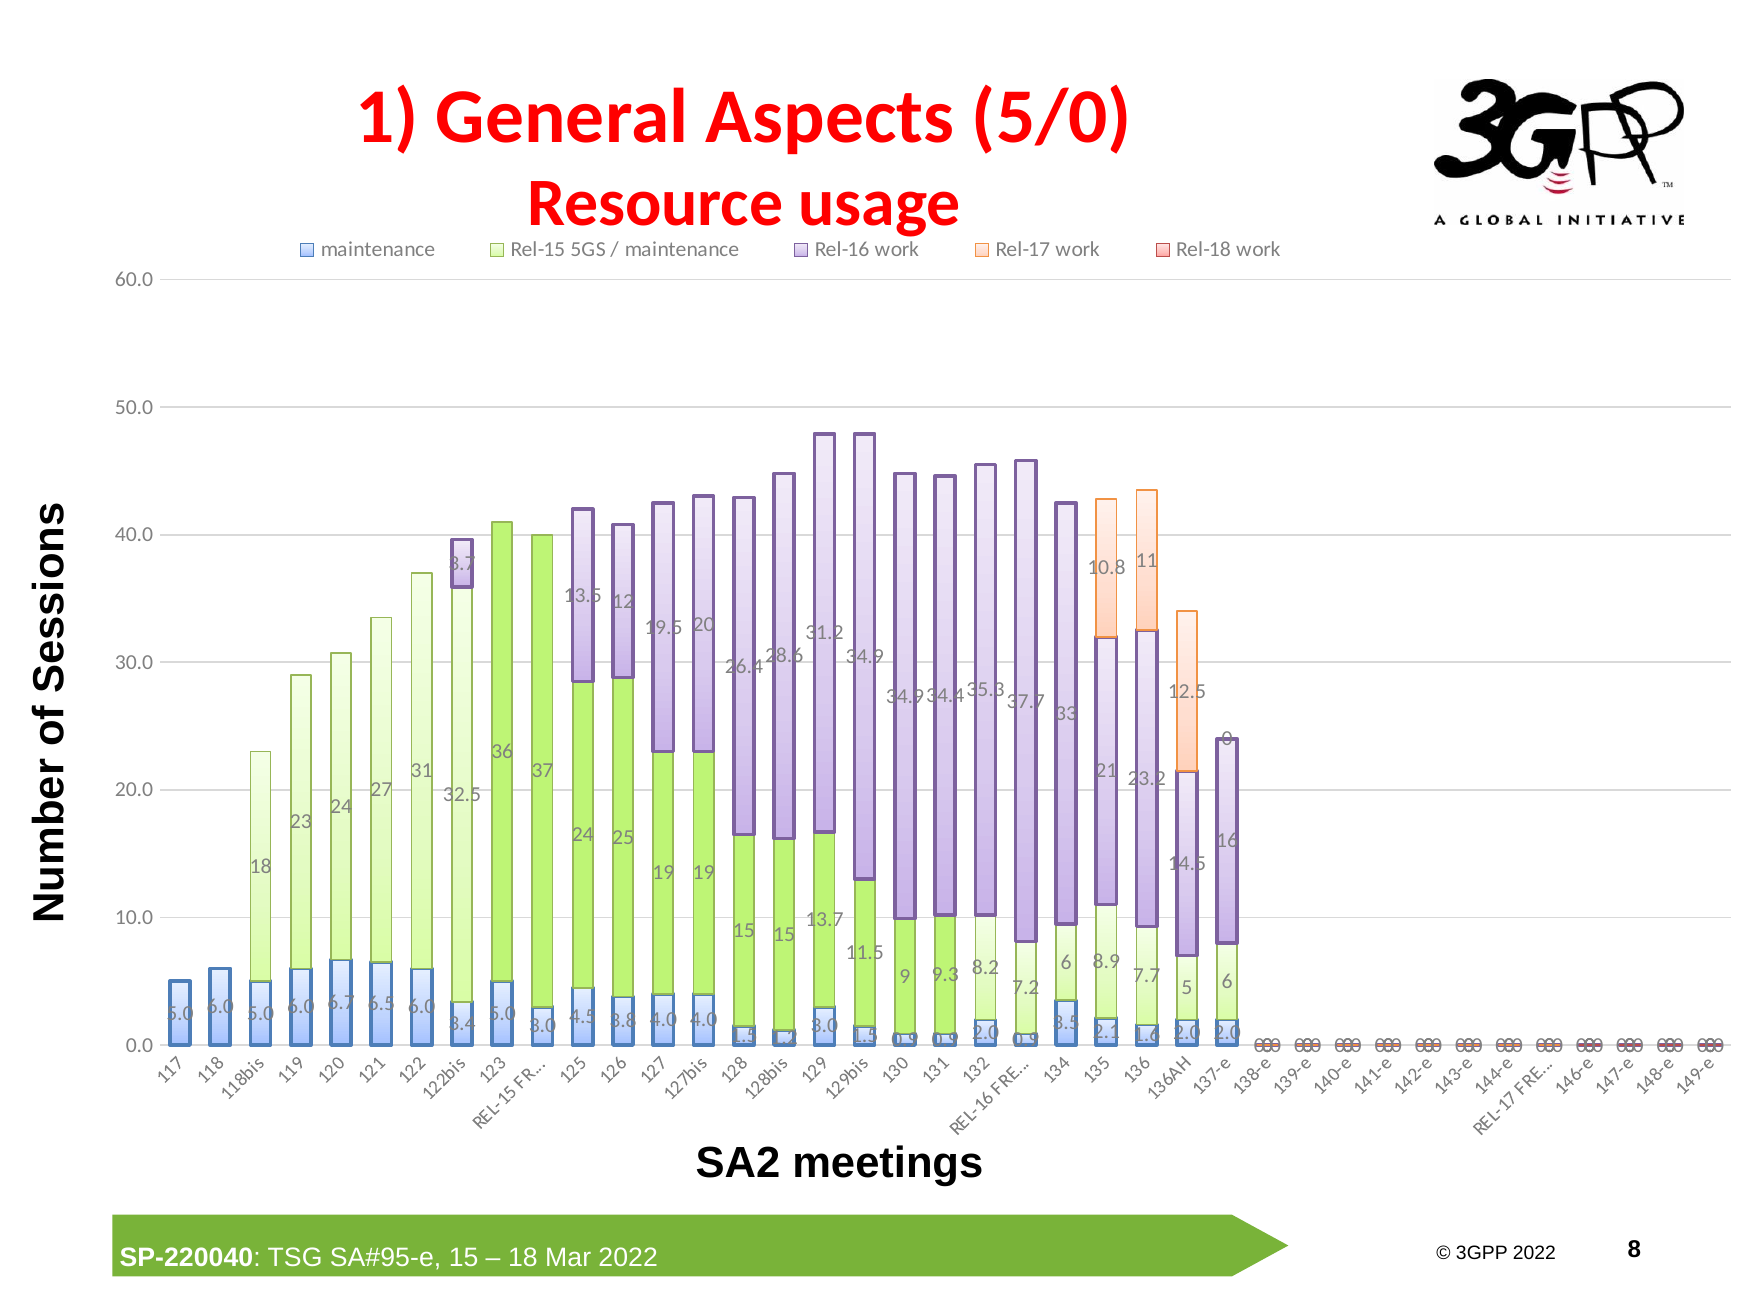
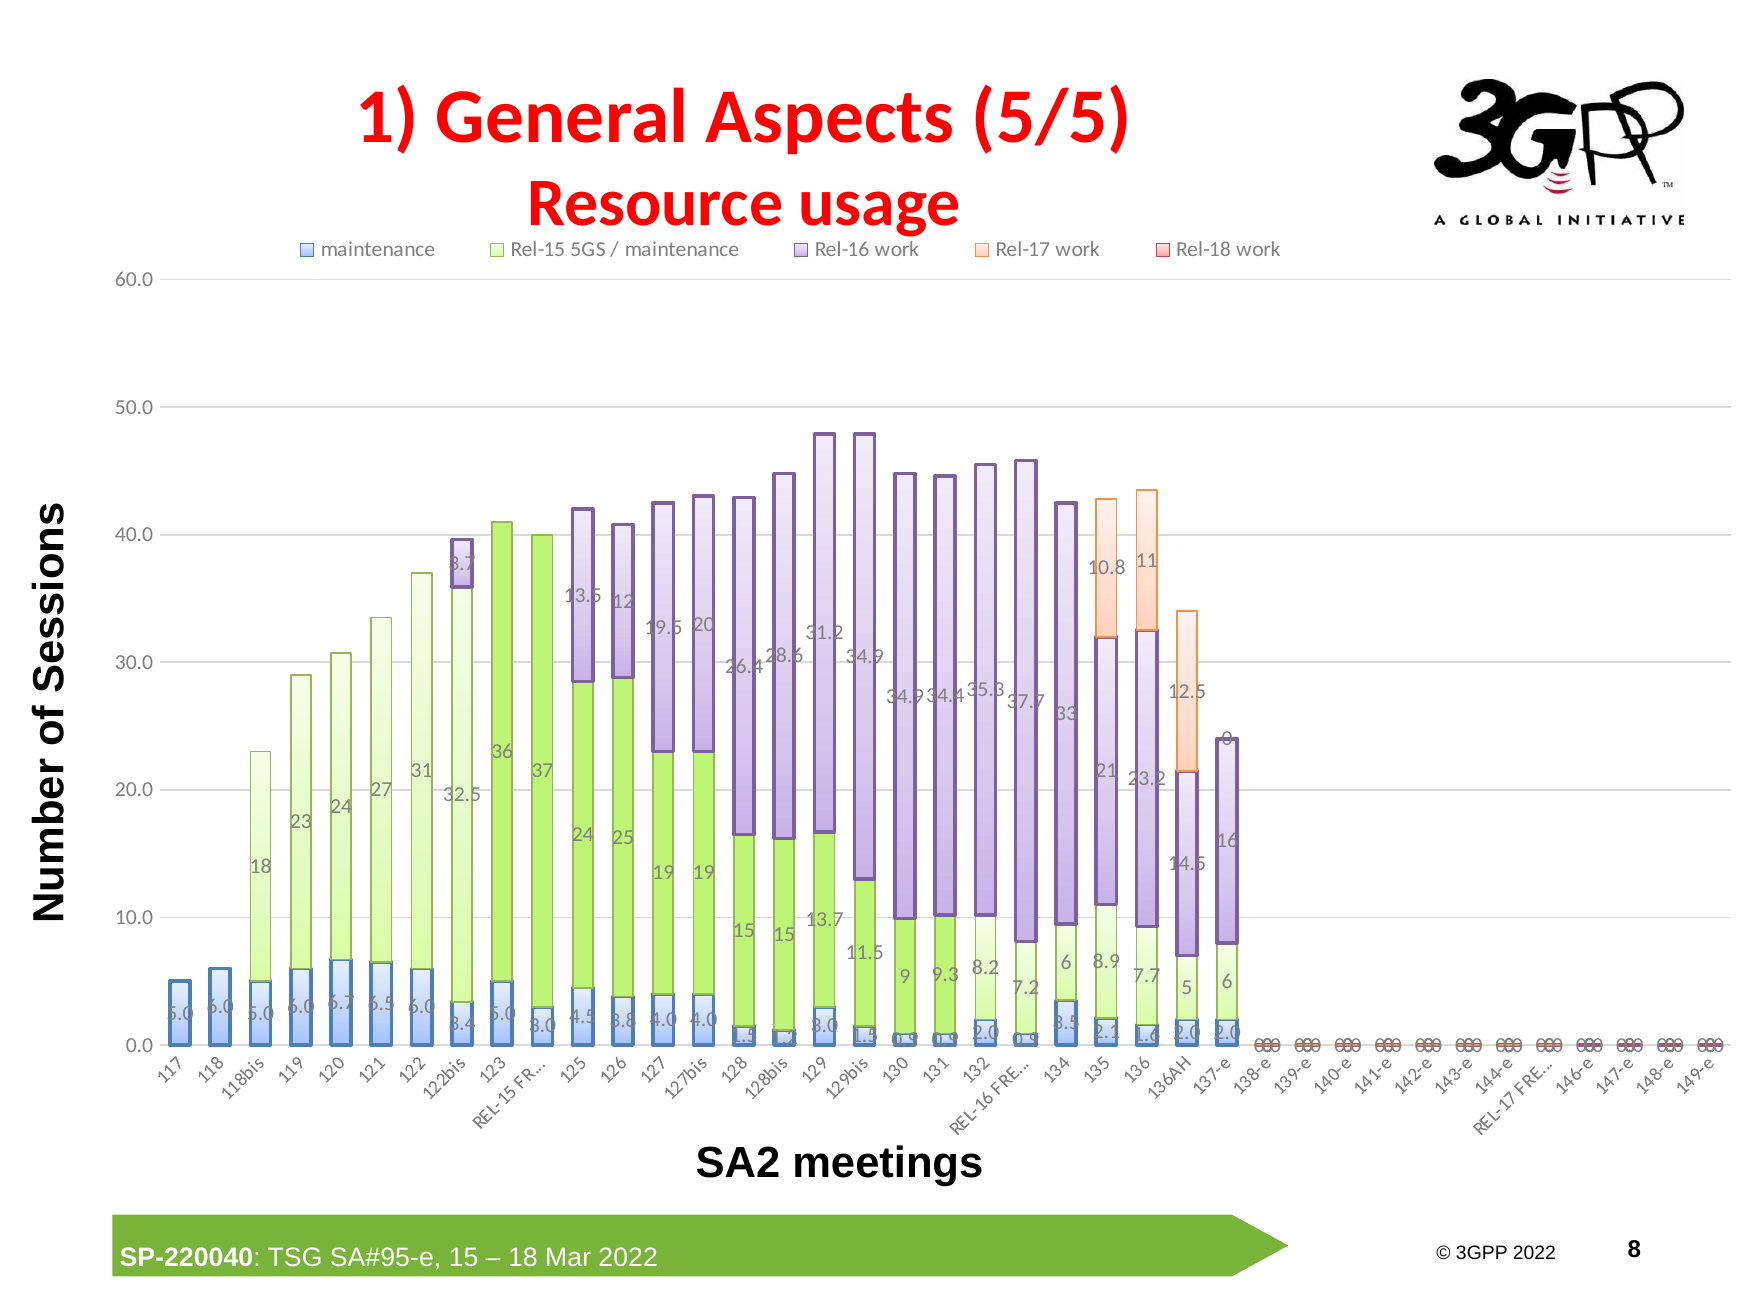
5/0: 5/0 -> 5/5
